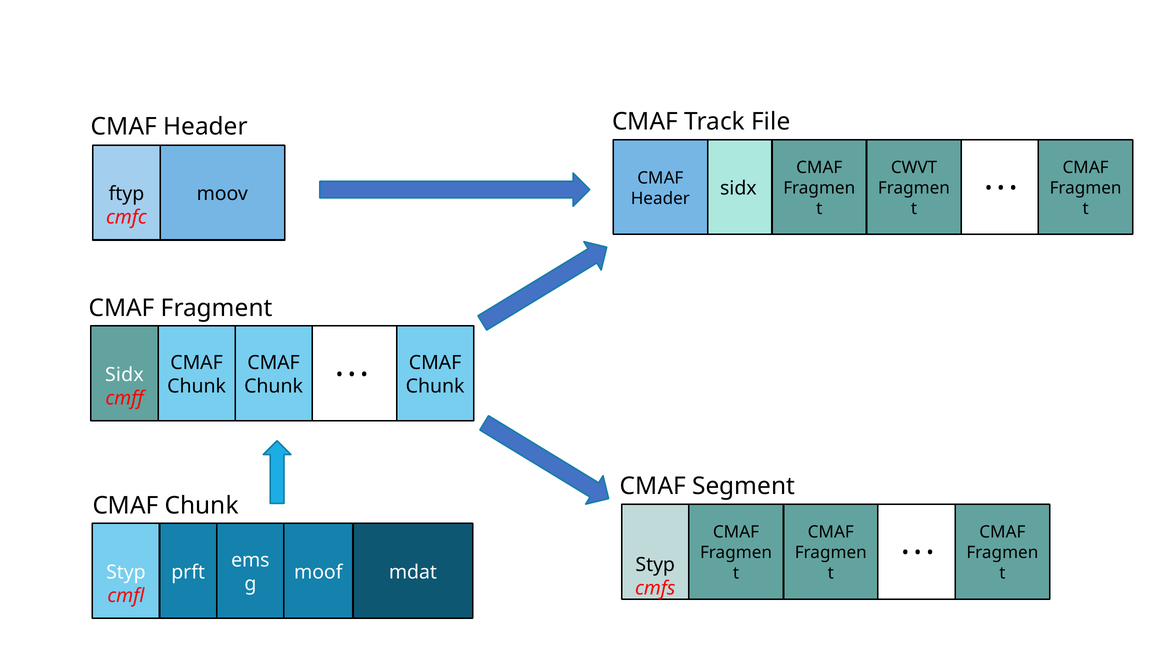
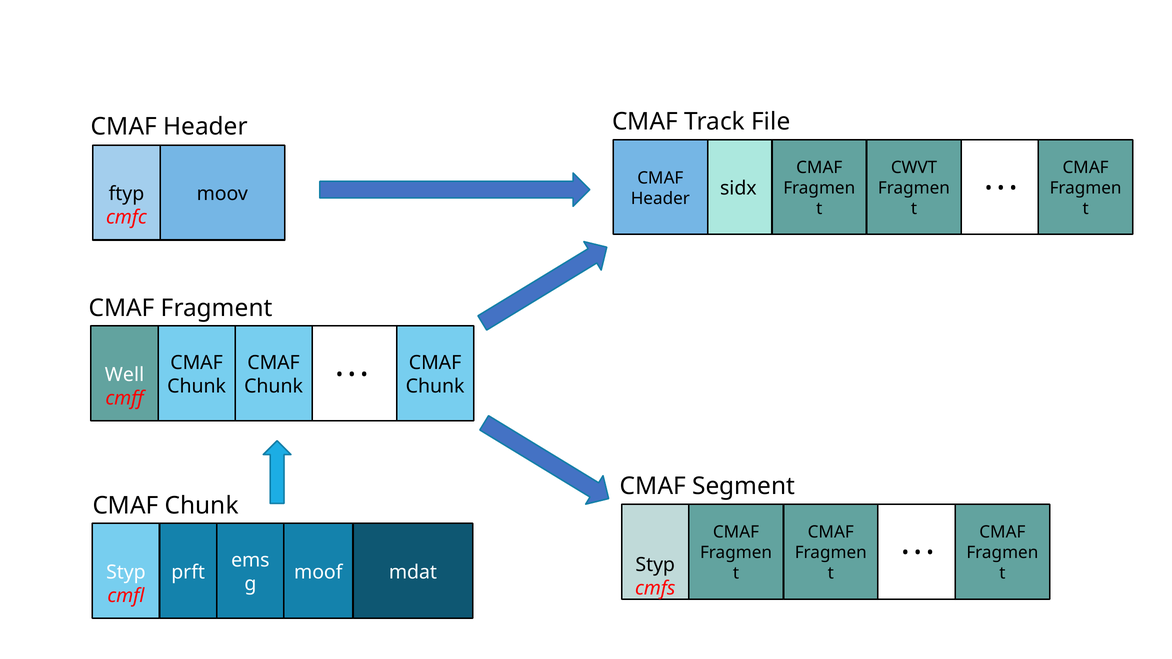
Sidx at (124, 375): Sidx -> Well
